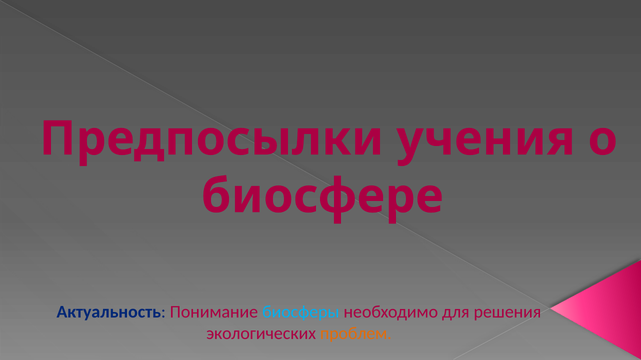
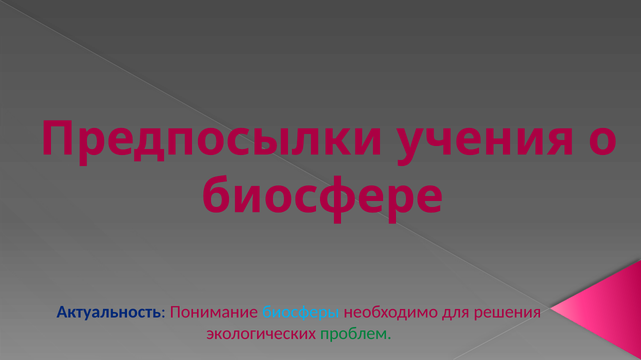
проблем colour: orange -> green
